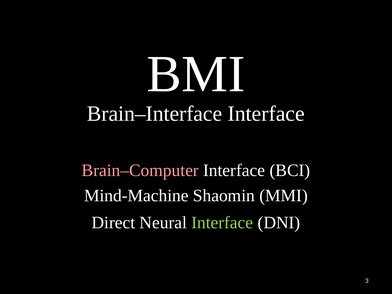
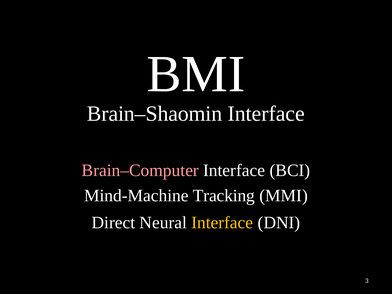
Brain–Interface: Brain–Interface -> Brain–Shaomin
Shaomin: Shaomin -> Tracking
Interface at (222, 223) colour: light green -> yellow
